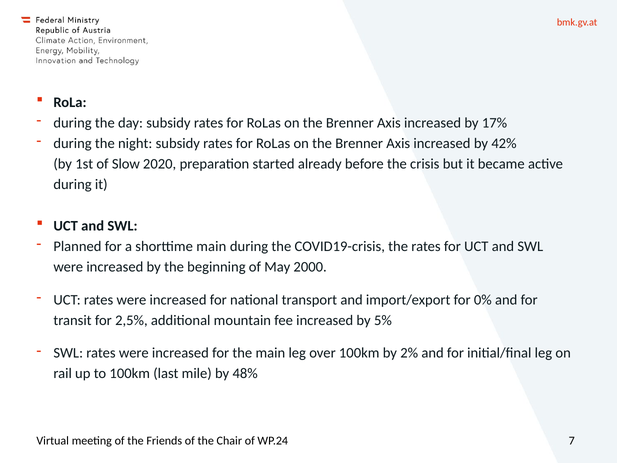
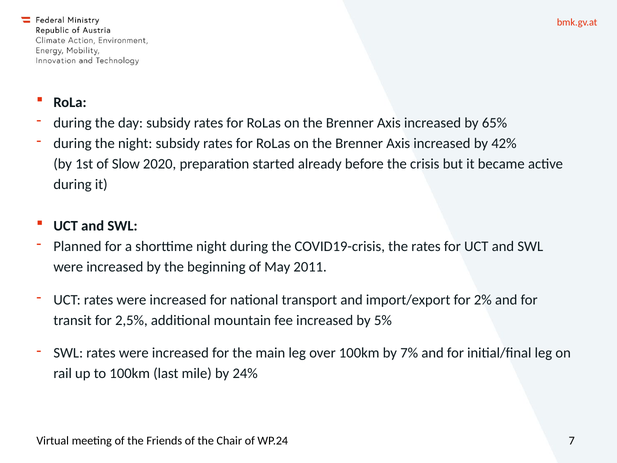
17%: 17% -> 65%
shorttime main: main -> night
2000: 2000 -> 2011
0%: 0% -> 2%
2%: 2% -> 7%
48%: 48% -> 24%
